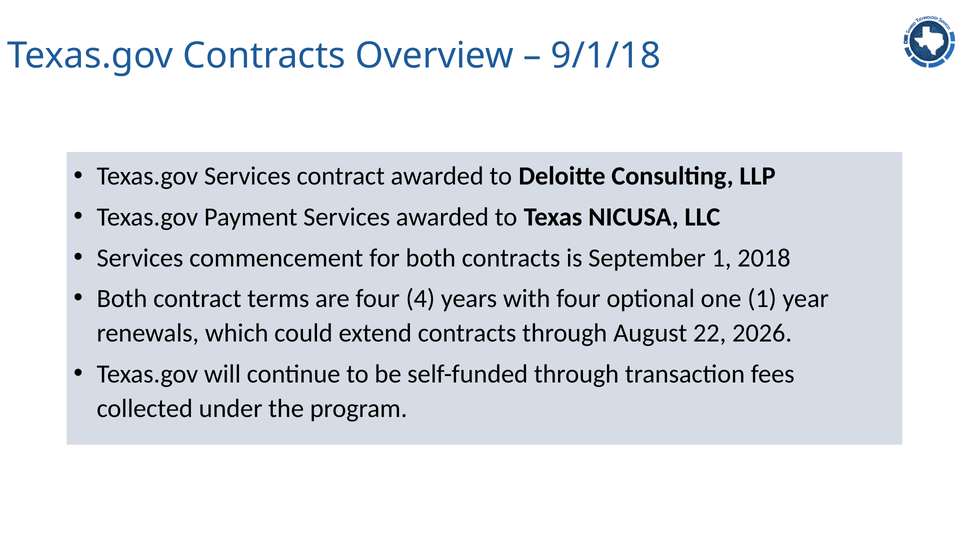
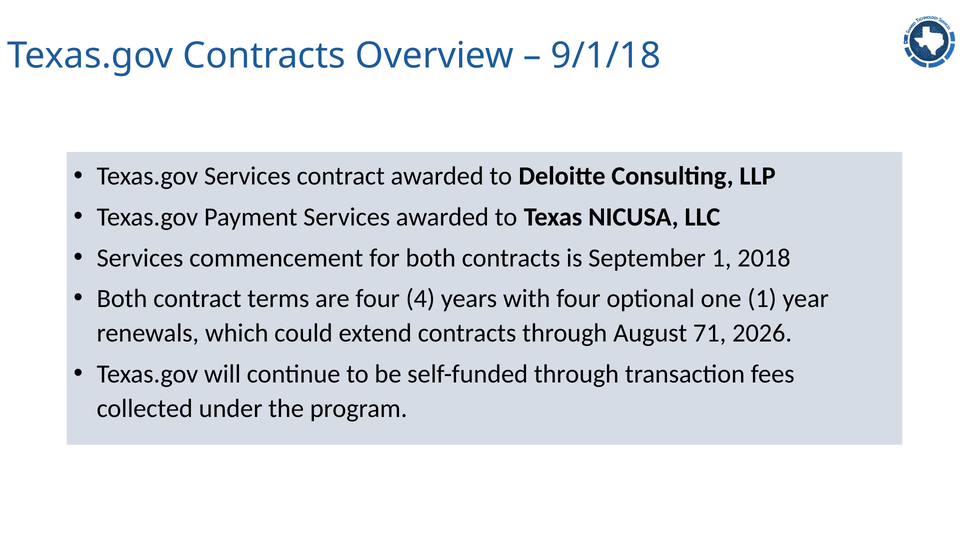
22: 22 -> 71
